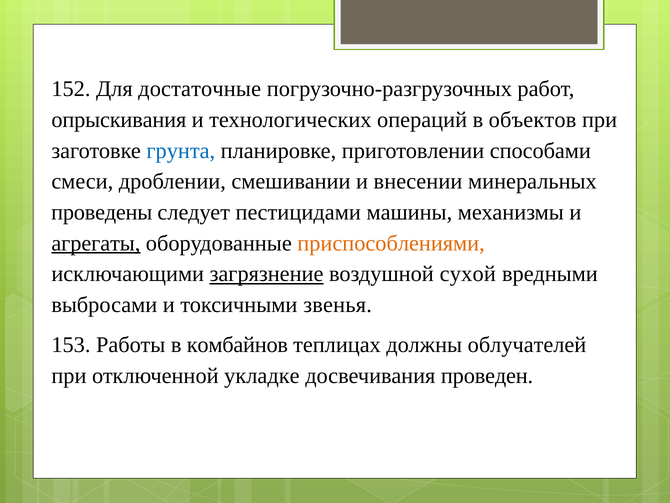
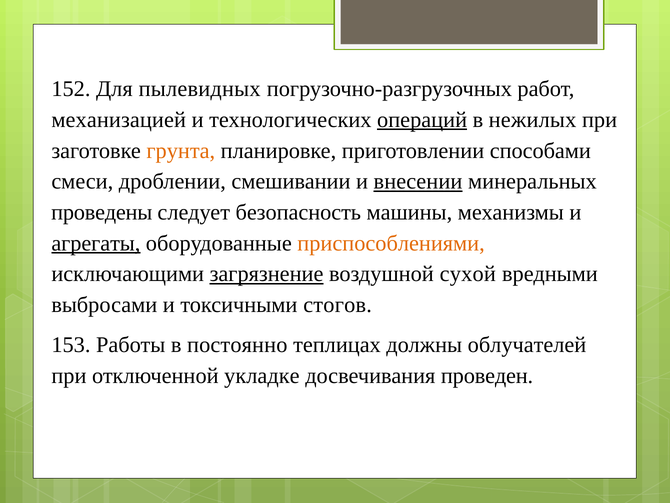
достаточные: достаточные -> пылевидных
опрыскивания: опрыскивания -> механизацией
операций underline: none -> present
объектов: объектов -> нежилых
грунта colour: blue -> orange
внесении underline: none -> present
пестицидами: пестицидами -> безопасность
звенья: звенья -> стогов
комбайнов: комбайнов -> постоянно
